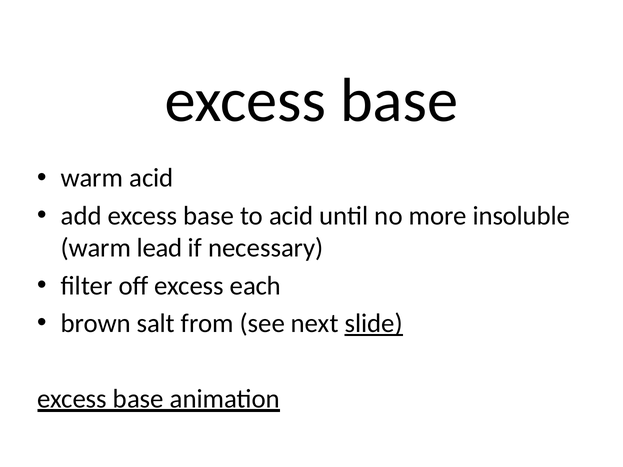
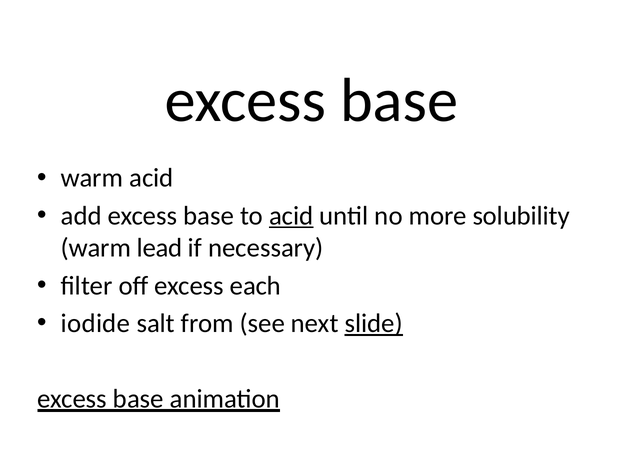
acid at (291, 216) underline: none -> present
insoluble: insoluble -> solubility
brown: brown -> iodide
